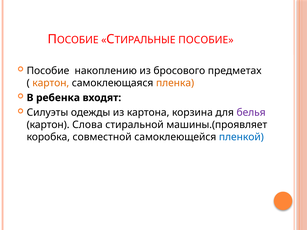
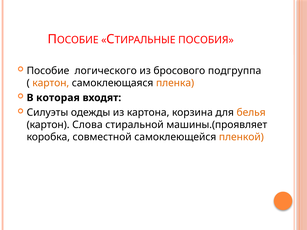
ПОСОБИЕ at (206, 40): ПОСОБИЕ -> ПОСОБИЯ
накоплению: накоплению -> логического
предметах: предметах -> подгруппа
ребенка: ребенка -> которая
белья colour: purple -> orange
пленкой colour: blue -> orange
